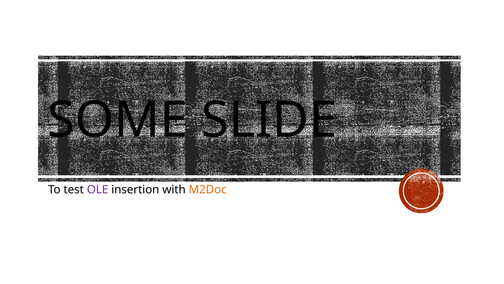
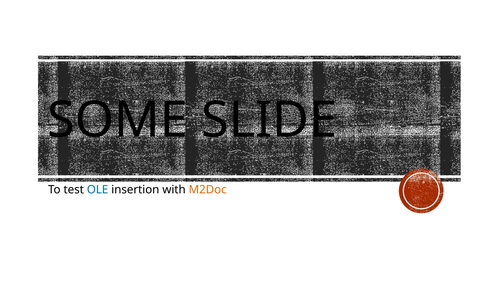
OLE colour: purple -> blue
